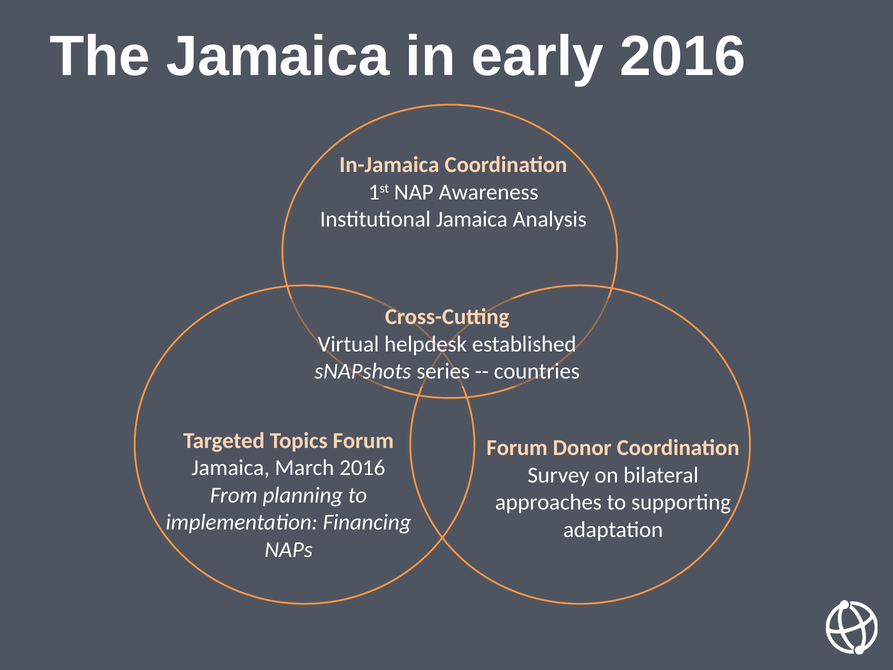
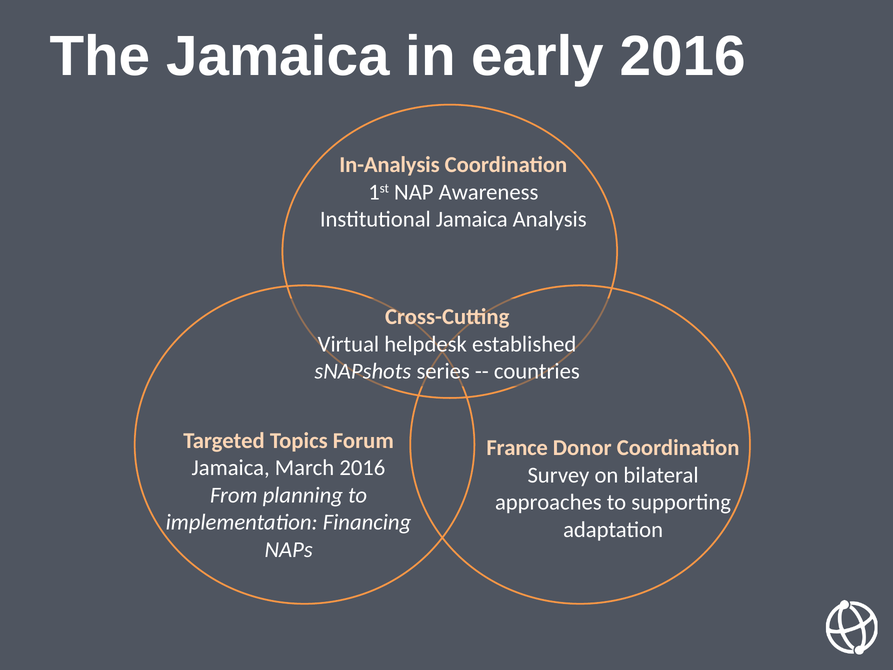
In-Jamaica: In-Jamaica -> In-Analysis
Forum at (517, 448): Forum -> France
